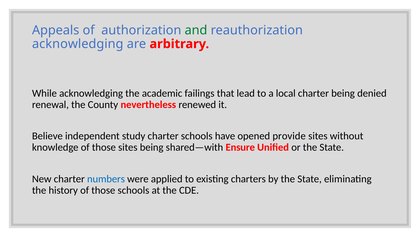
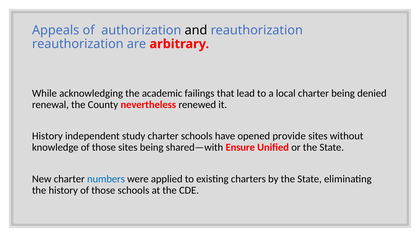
and colour: green -> black
acknowledging at (78, 44): acknowledging -> reauthorization
Believe at (47, 136): Believe -> History
